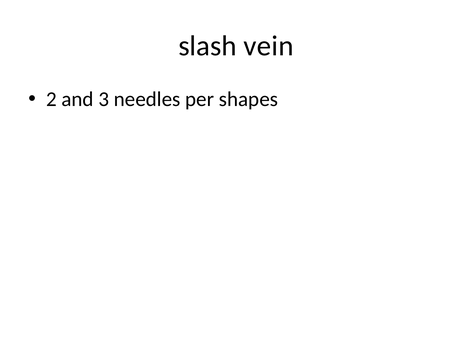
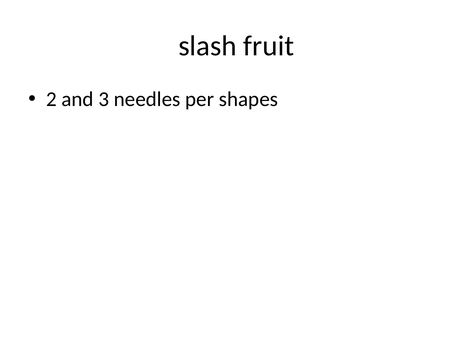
vein: vein -> fruit
